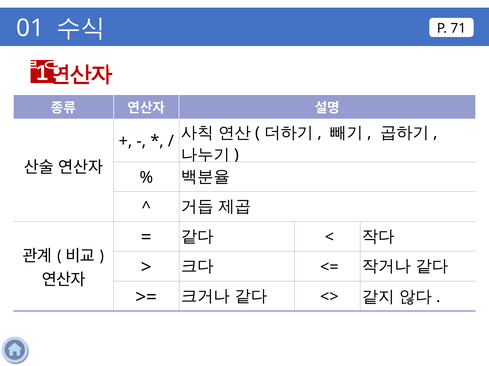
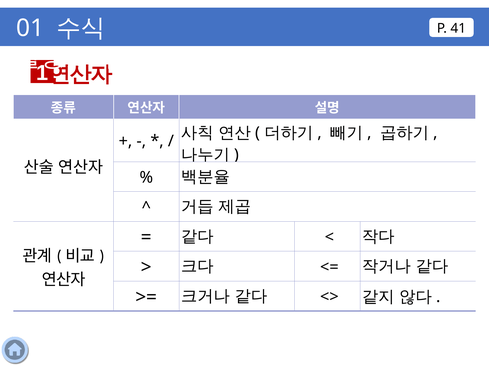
71: 71 -> 41
